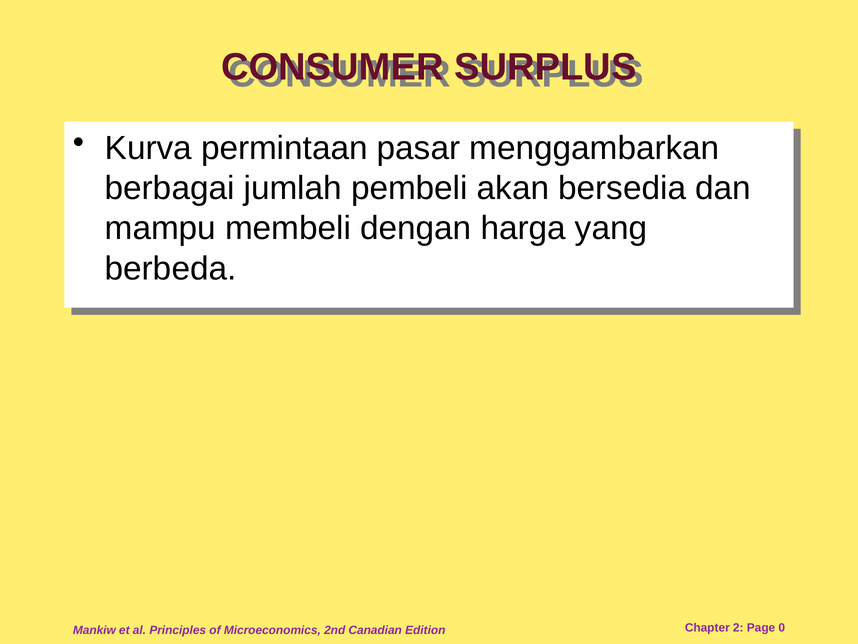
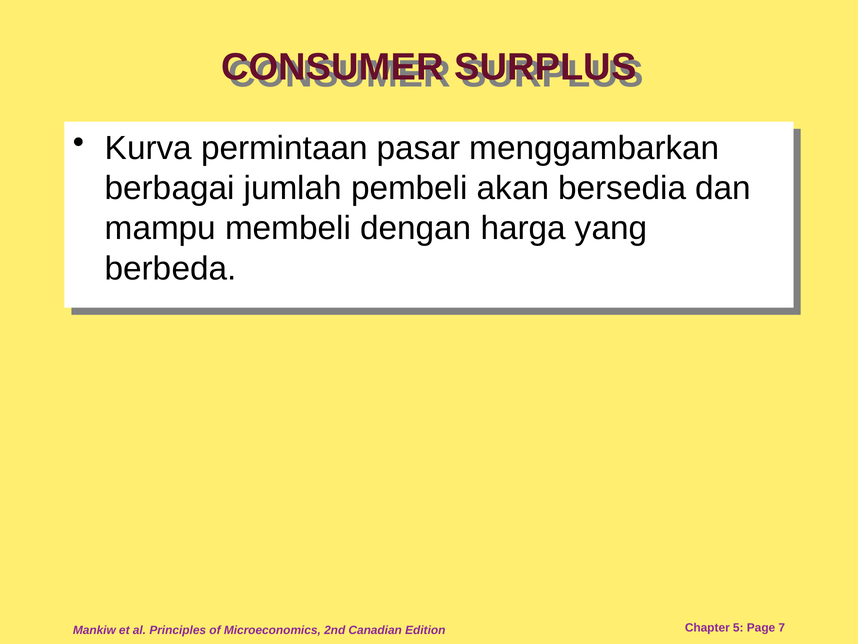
2: 2 -> 5
0: 0 -> 7
